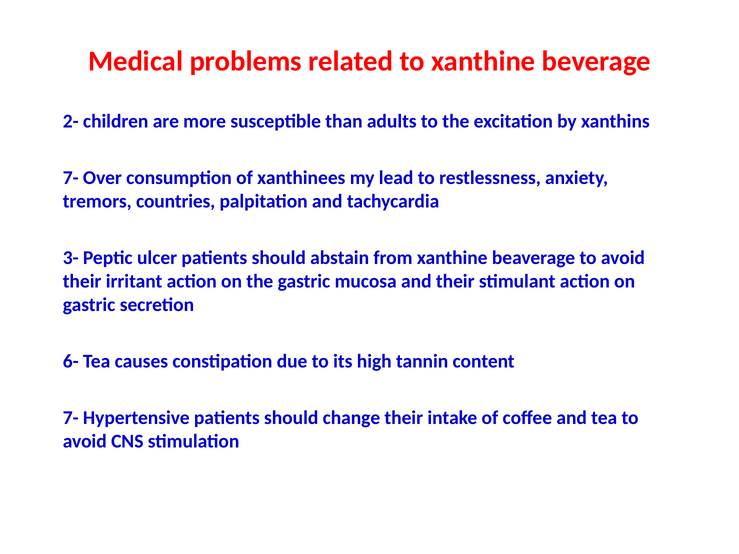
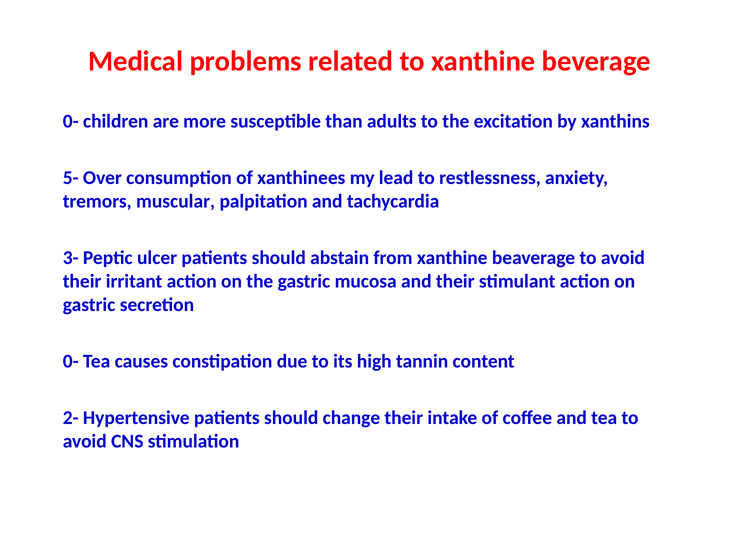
2- at (71, 121): 2- -> 0-
7- at (71, 178): 7- -> 5-
countries: countries -> muscular
6- at (71, 361): 6- -> 0-
7- at (71, 418): 7- -> 2-
